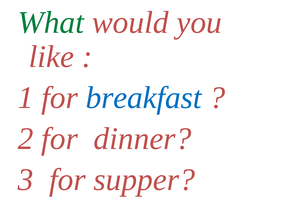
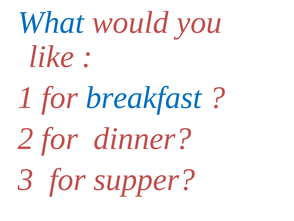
What colour: green -> blue
